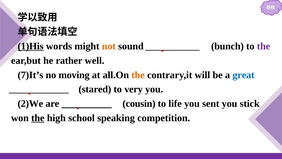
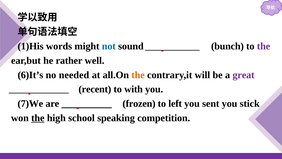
1)His underline: present -> none
not colour: orange -> blue
7)It’s: 7)It’s -> 6)It’s
moving: moving -> needed
great colour: blue -> purple
stared: stared -> recent
very: very -> with
2)We: 2)We -> 7)We
cousin: cousin -> frozen
life: life -> left
